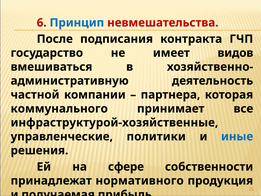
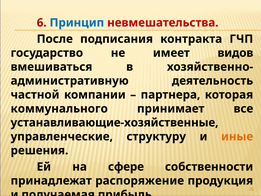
инфраструктурой-хозяйственные: инфраструктурой-хозяйственные -> устанавливающие-хозяйственные
политики: политики -> структуру
иные colour: blue -> orange
нормативного: нормативного -> распоряжение
